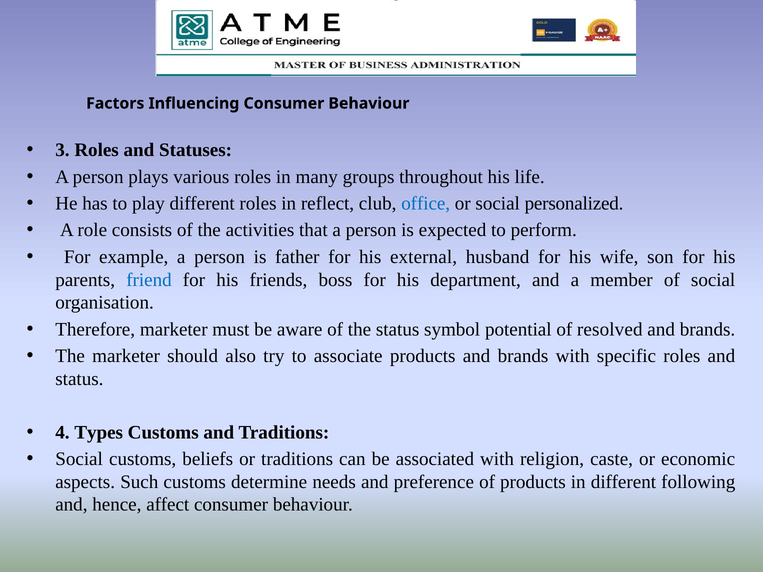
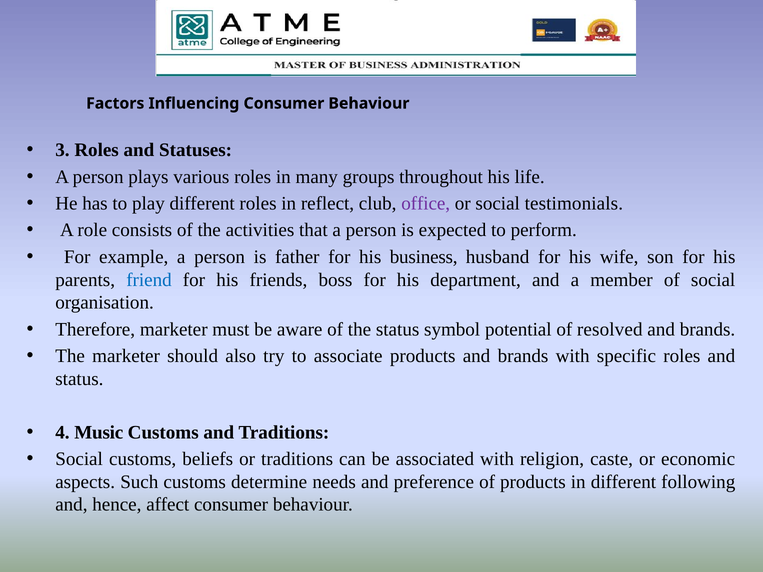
office colour: blue -> purple
personalized: personalized -> testimonials
external: external -> business
Types: Types -> Music
